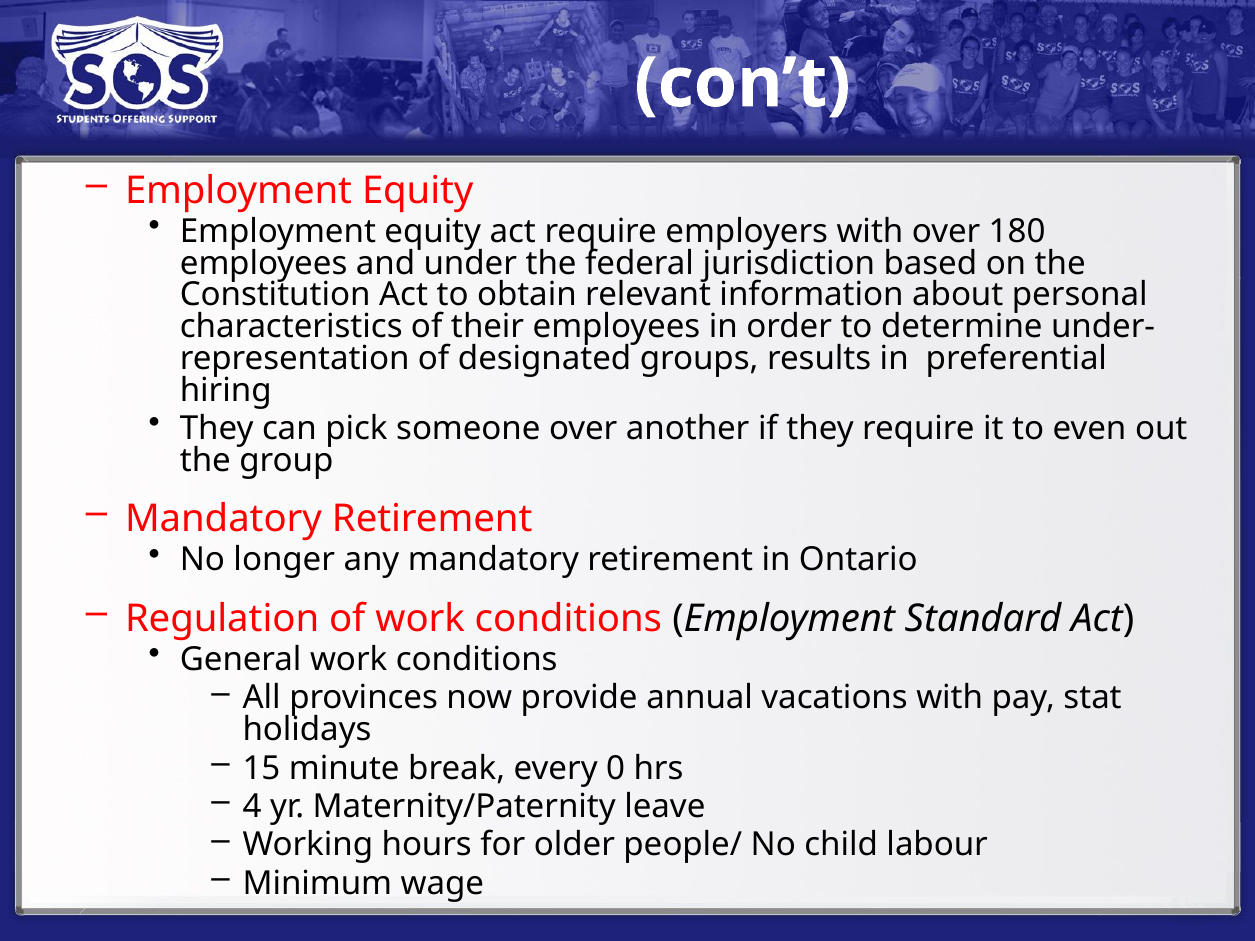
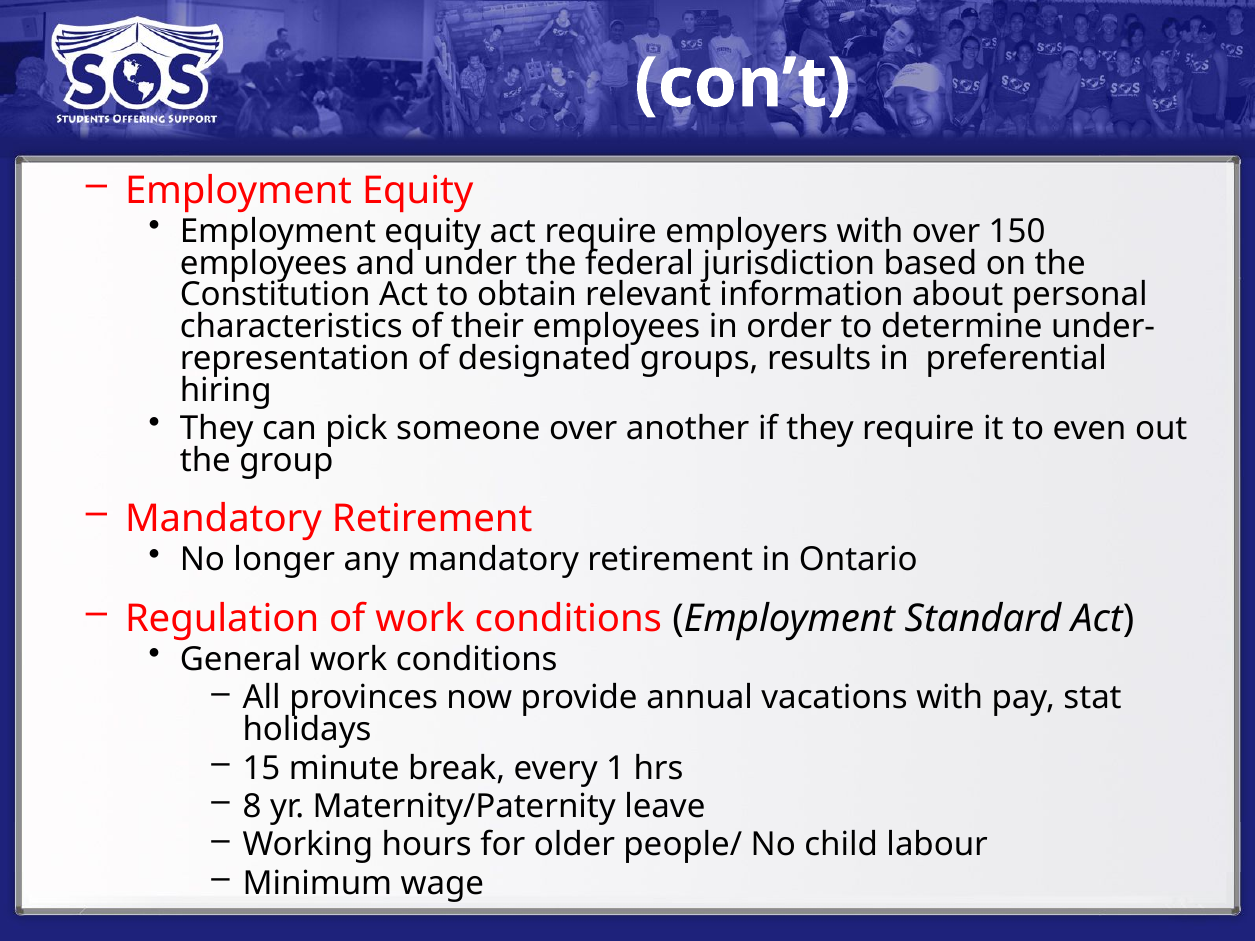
180: 180 -> 150
0: 0 -> 1
4: 4 -> 8
